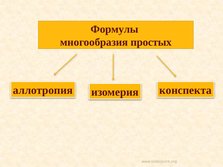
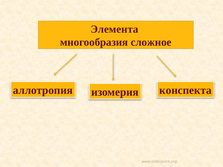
Формулы: Формулы -> Элемента
простых: простых -> сложное
